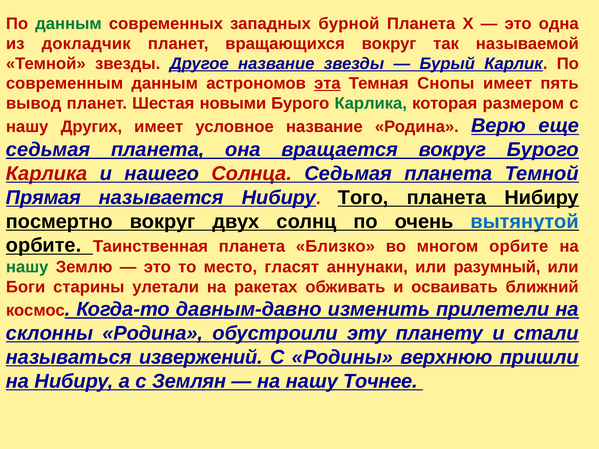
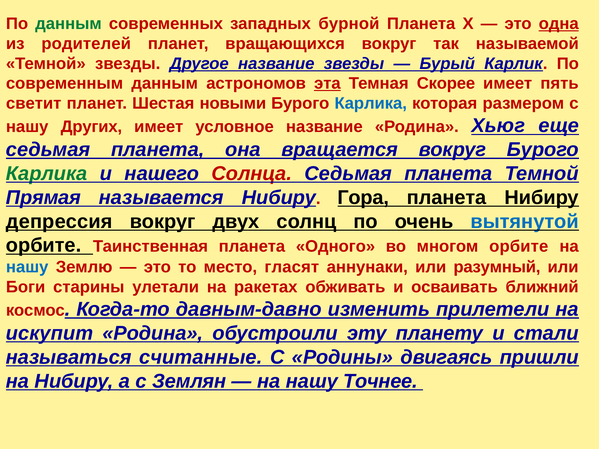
одна underline: none -> present
докладчик: докладчик -> родителей
Снопы: Снопы -> Скорее
вывод: вывод -> светит
Карлика at (371, 104) colour: green -> blue
Верю: Верю -> Хьюг
Карлика at (47, 174) colour: red -> green
Того: Того -> Гора
посмертно: посмертно -> депрессия
Близко: Близко -> Одного
нашу at (27, 267) colour: green -> blue
склонны: склонны -> искупит
извержений: извержений -> считанные
верхнюю: верхнюю -> двигаясь
